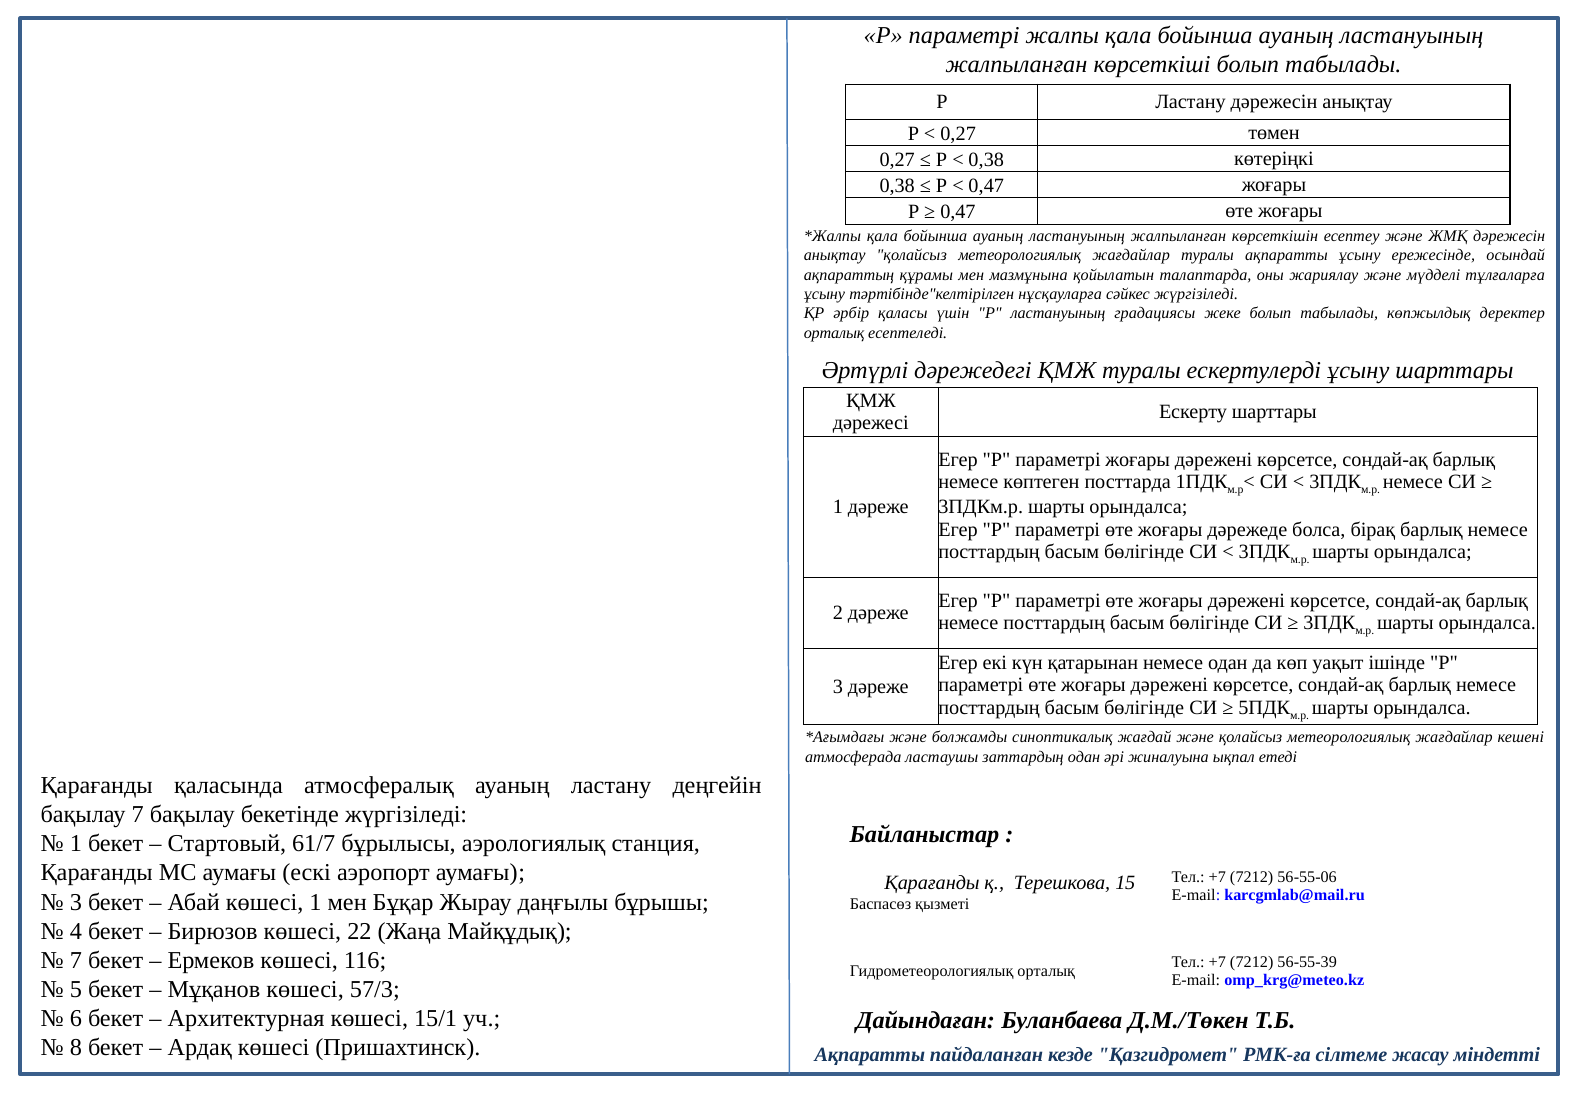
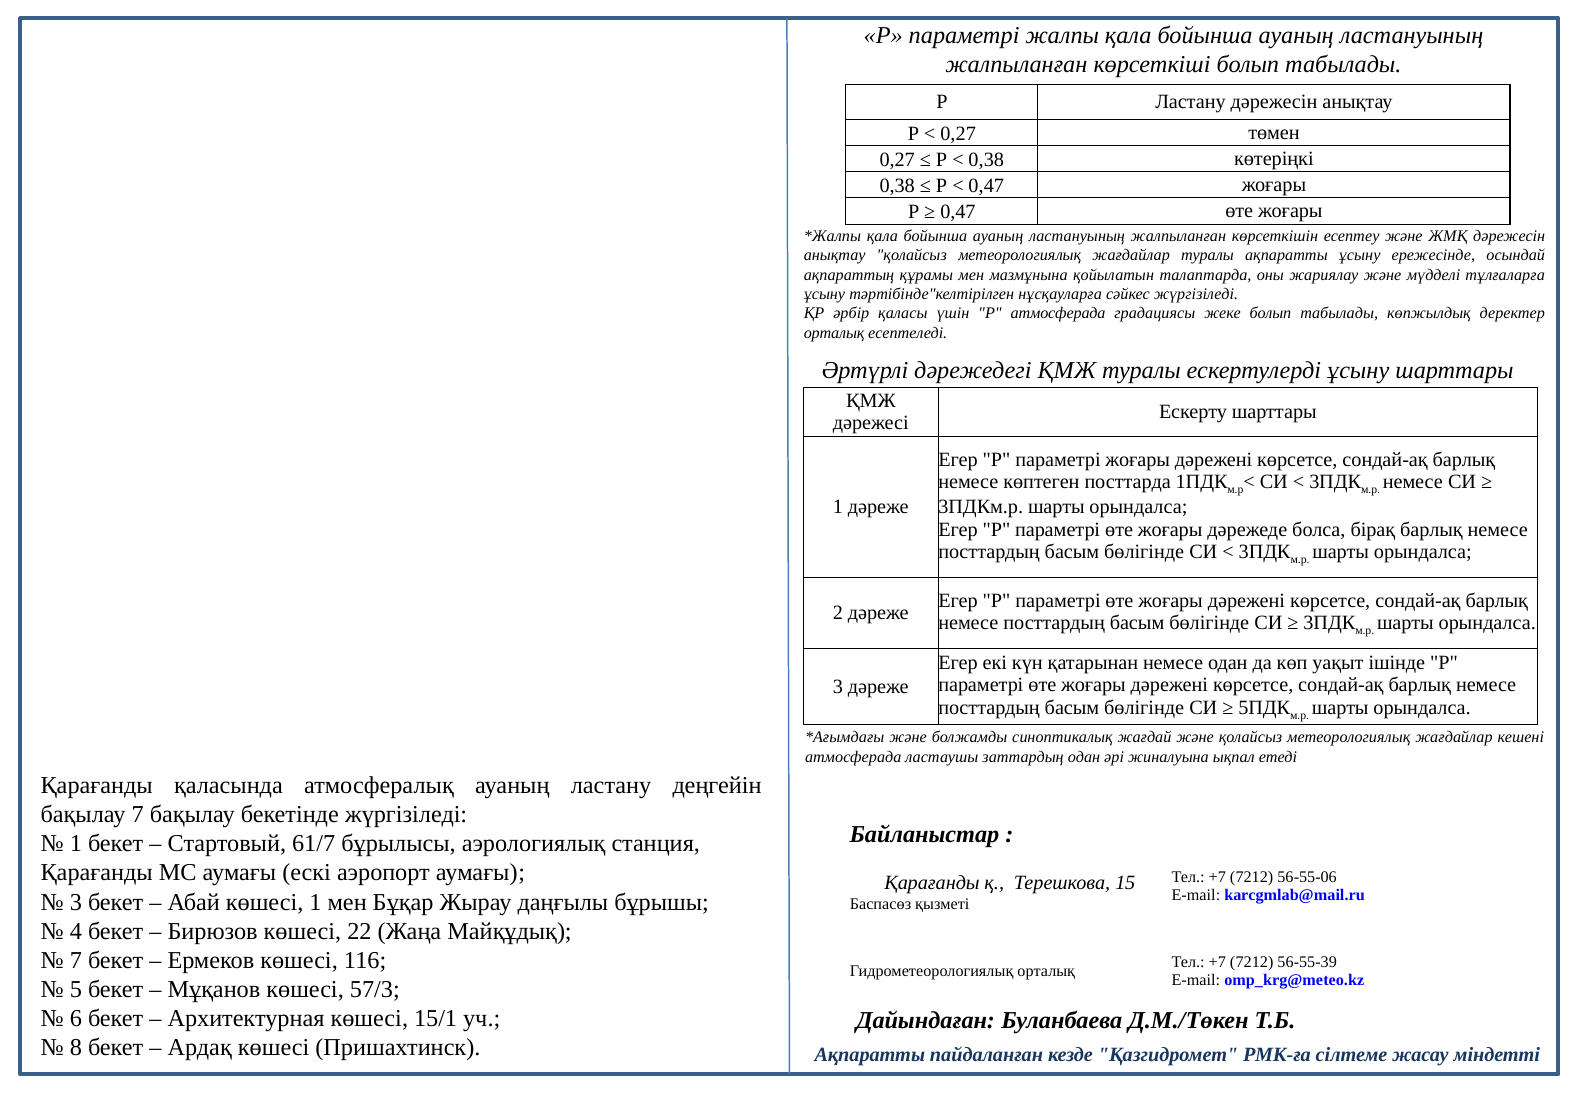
Р ластануының: ластануының -> атмосферада
